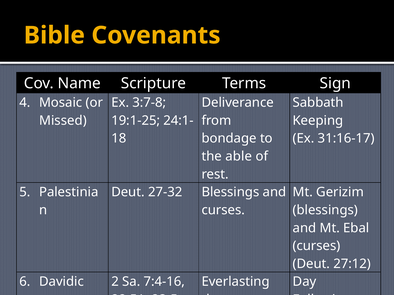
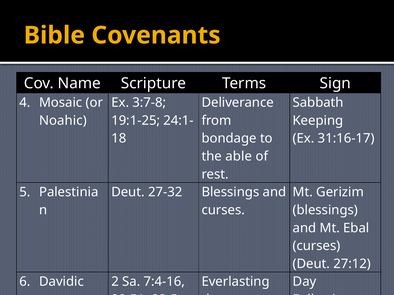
Missed: Missed -> Noahic
